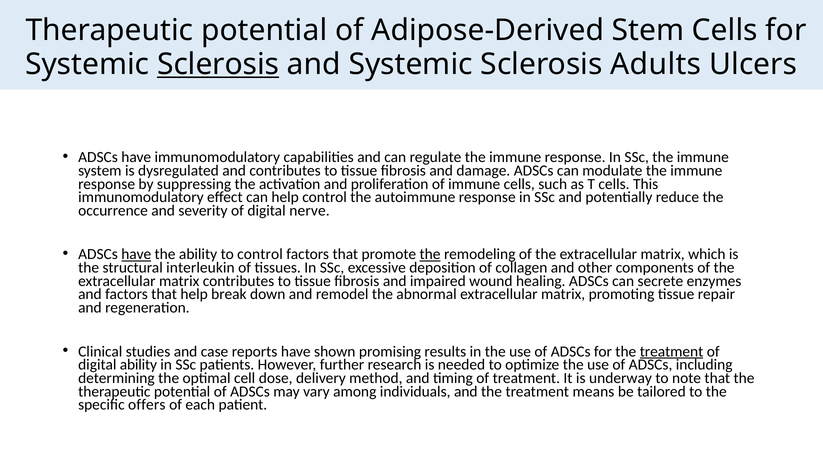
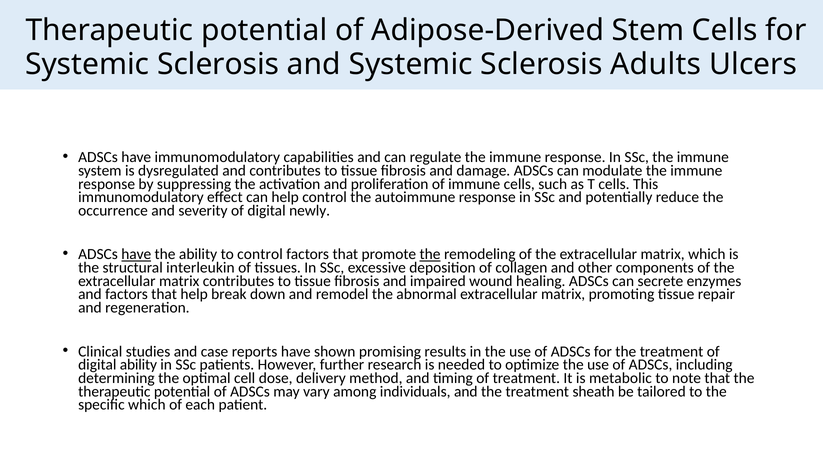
Sclerosis at (218, 64) underline: present -> none
nerve: nerve -> newly
treatment at (672, 351) underline: present -> none
underway: underway -> metabolic
means: means -> sheath
specific offers: offers -> which
